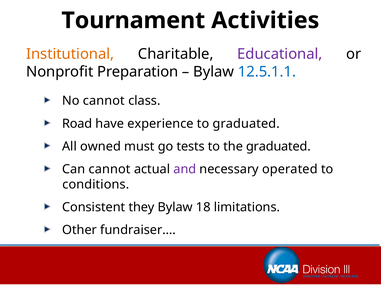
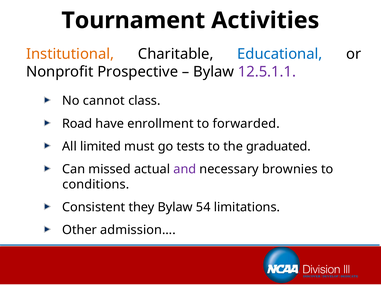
Educational colour: purple -> blue
Preparation: Preparation -> Prospective
12.5.1.1 colour: blue -> purple
experience: experience -> enrollment
to graduated: graduated -> forwarded
owned: owned -> limited
Can cannot: cannot -> missed
operated: operated -> brownies
18: 18 -> 54
fundraiser…: fundraiser… -> admission…
